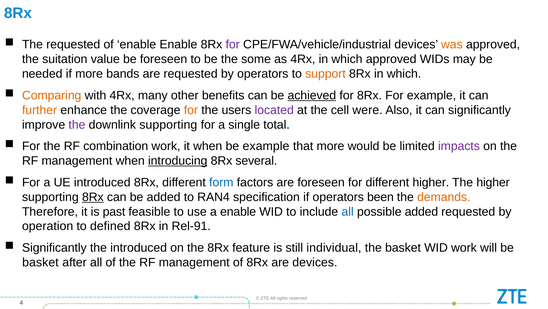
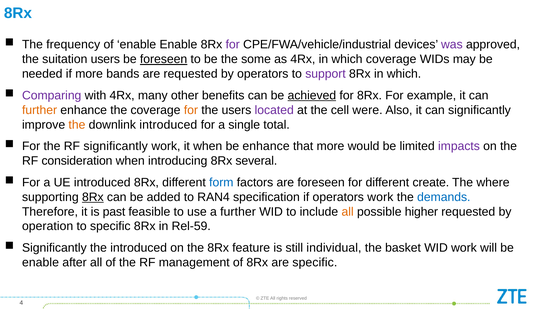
The requested: requested -> frequency
was colour: orange -> purple
suitation value: value -> users
foreseen at (164, 59) underline: none -> present
which approved: approved -> coverage
support colour: orange -> purple
Comparing colour: orange -> purple
the at (77, 124) colour: purple -> orange
downlink supporting: supporting -> introduced
RF combination: combination -> significantly
be example: example -> enhance
management at (77, 160): management -> consideration
introducing underline: present -> none
different higher: higher -> create
The higher: higher -> where
operators been: been -> work
demands colour: orange -> blue
a enable: enable -> further
all at (348, 211) colour: blue -> orange
possible added: added -> higher
to defined: defined -> specific
Rel-91: Rel-91 -> Rel-59
basket at (40, 262): basket -> enable
are devices: devices -> specific
